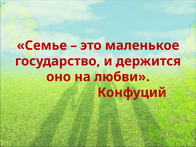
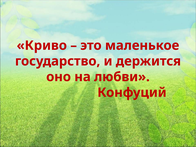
Семье: Семье -> Криво
